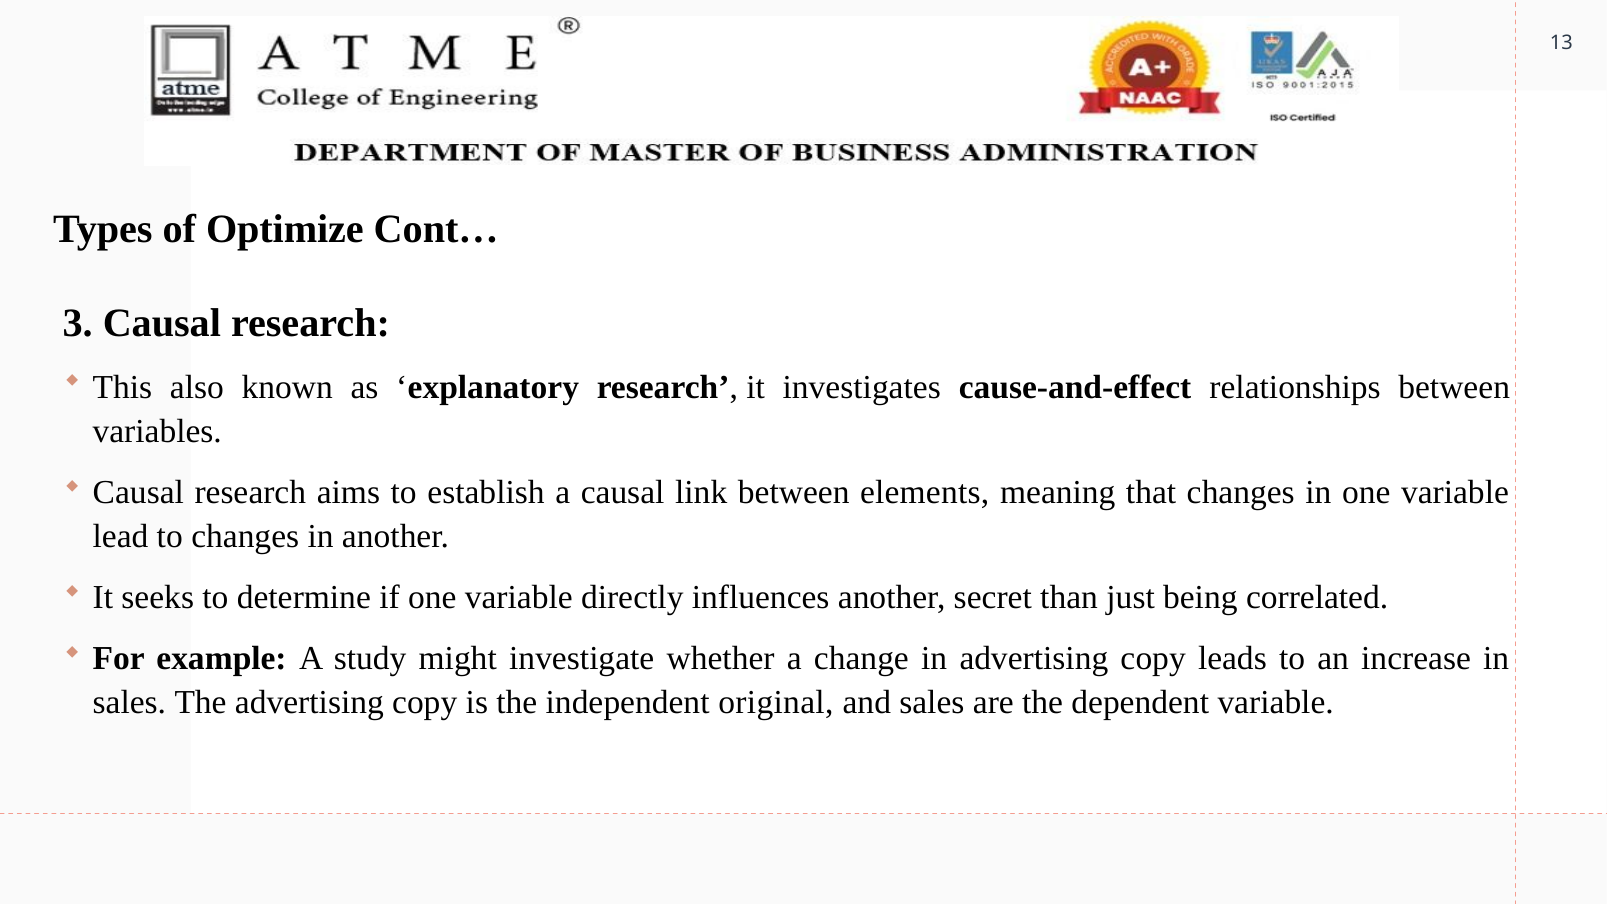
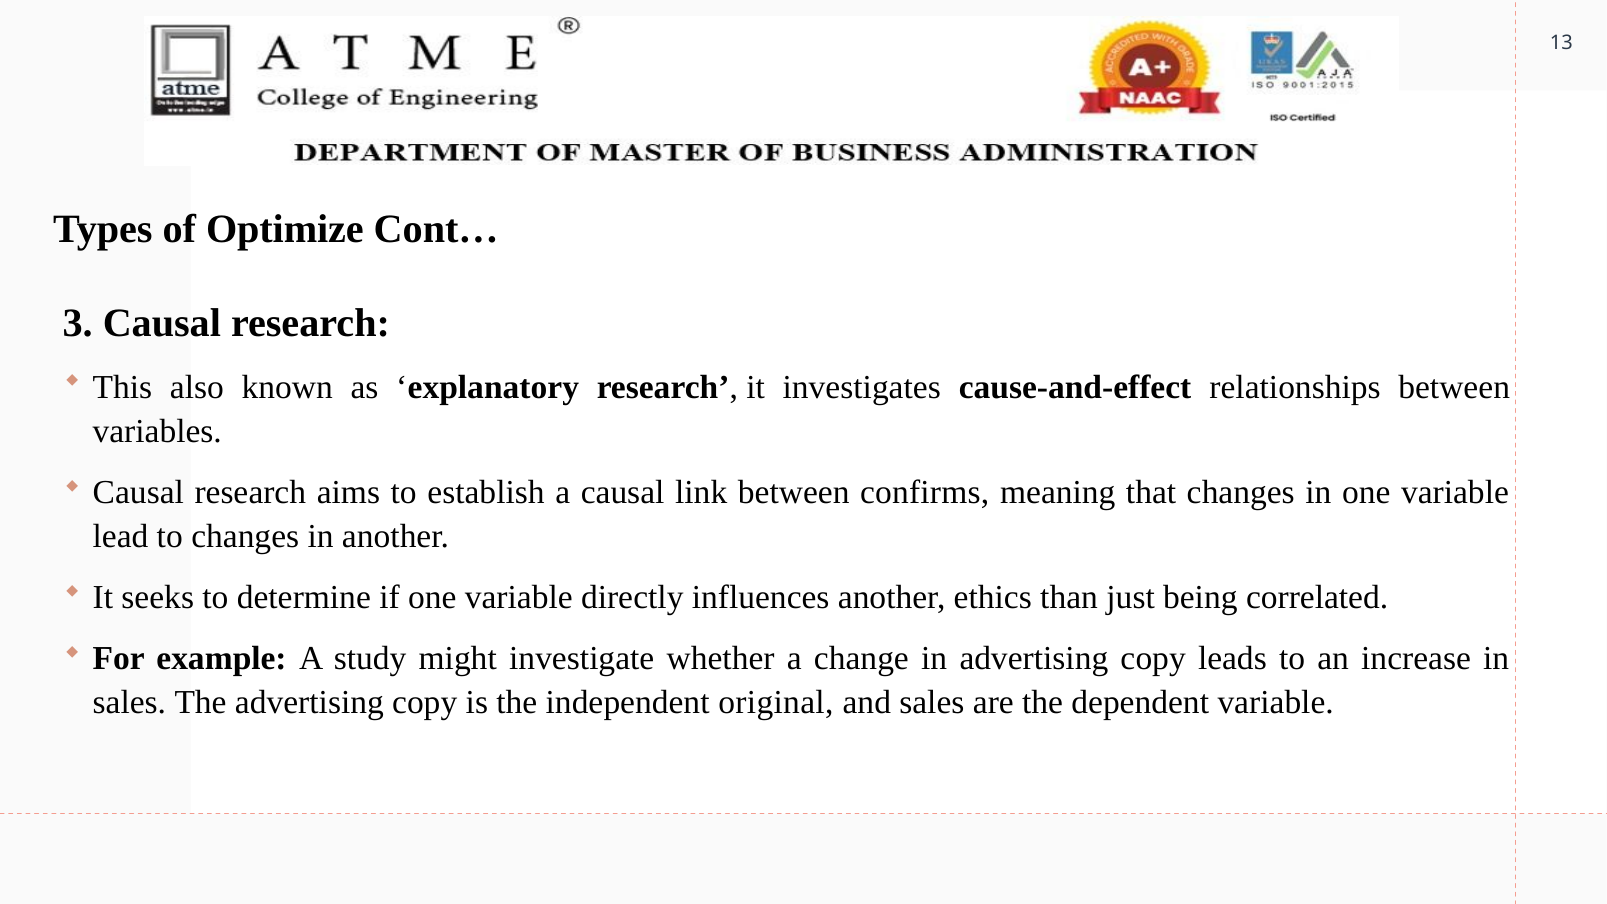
elements: elements -> confirms
secret: secret -> ethics
